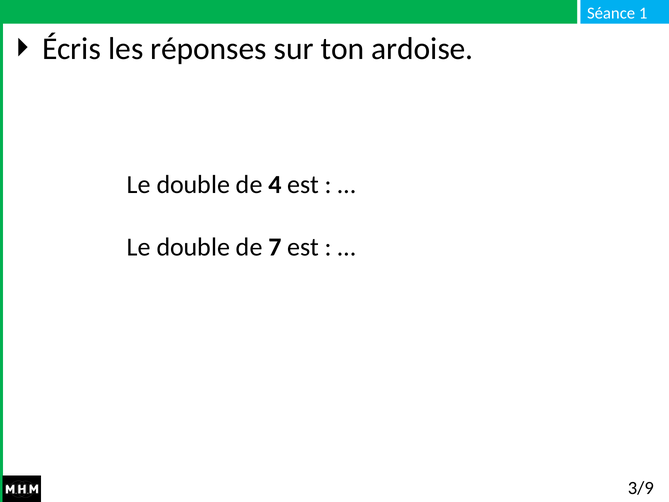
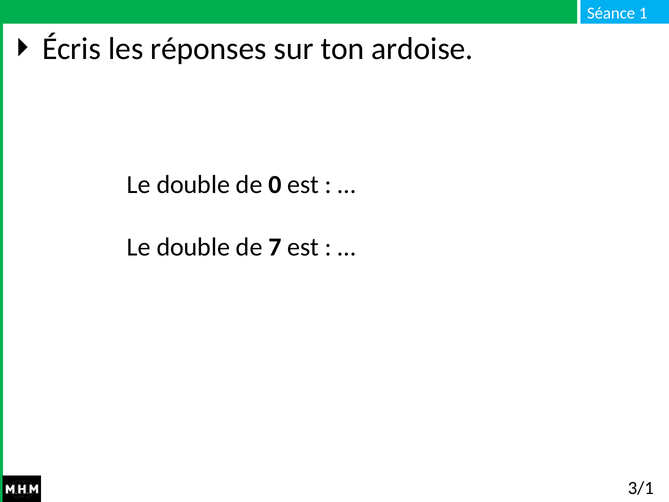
4: 4 -> 0
3/9: 3/9 -> 3/1
